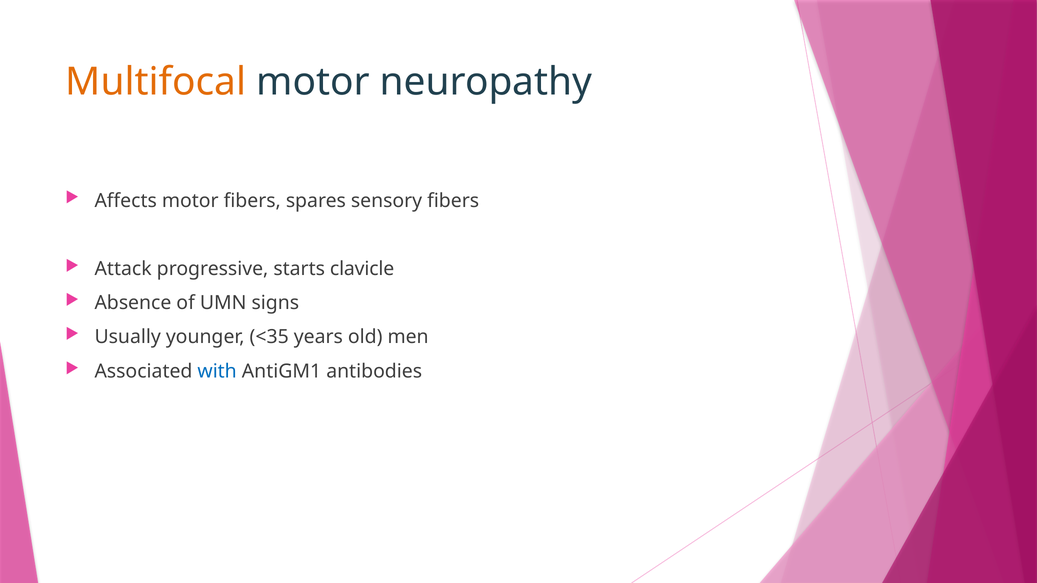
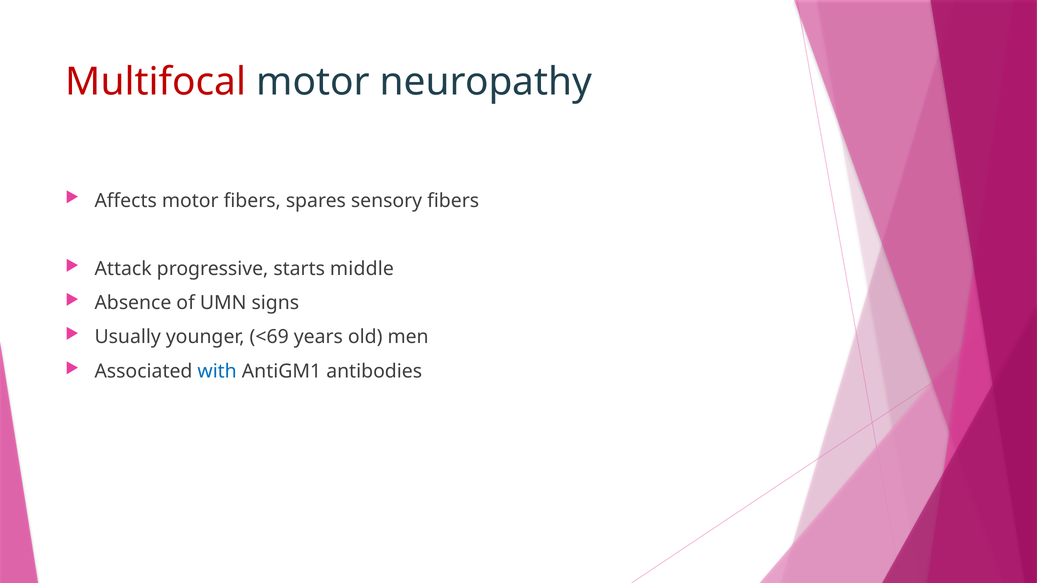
Multifocal colour: orange -> red
clavicle: clavicle -> middle
<35: <35 -> <69
